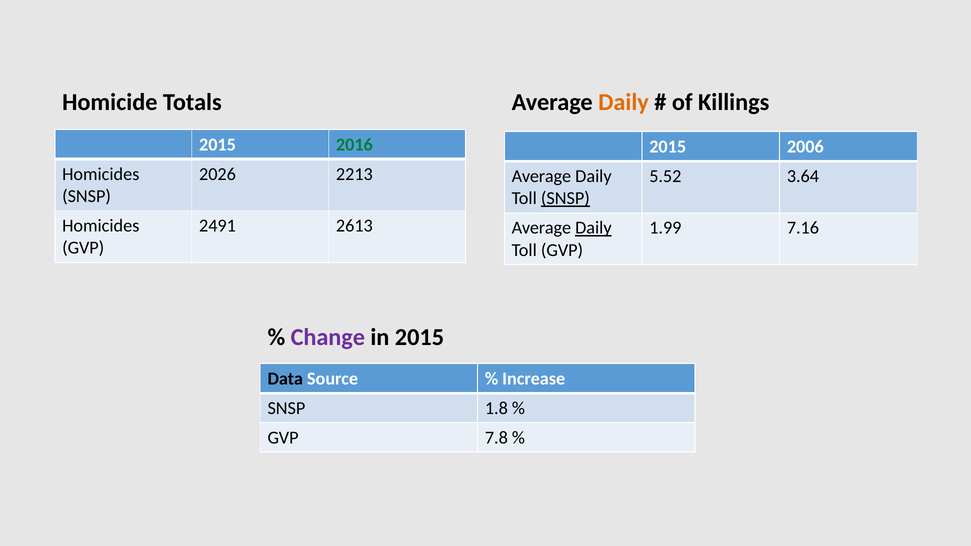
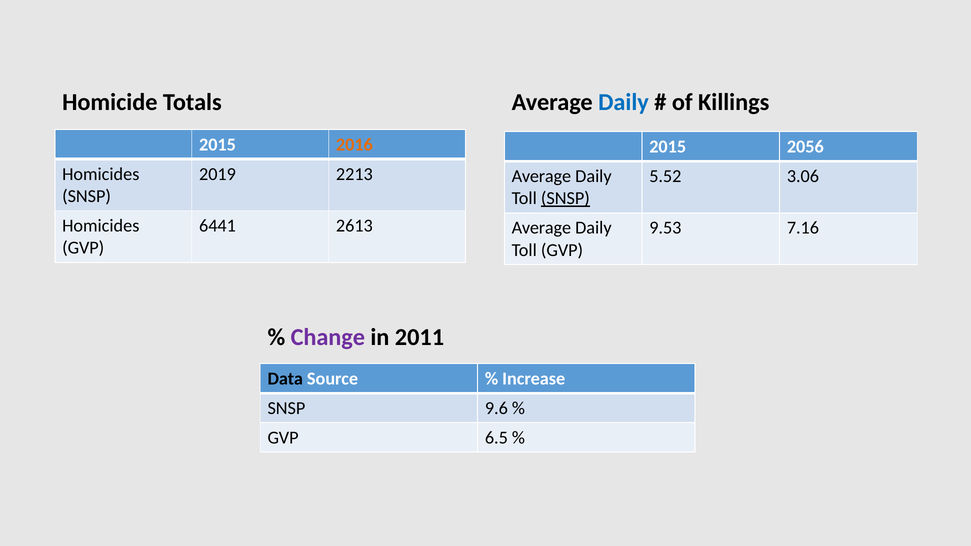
Daily at (624, 102) colour: orange -> blue
2016 colour: green -> orange
2006: 2006 -> 2056
2026: 2026 -> 2019
3.64: 3.64 -> 3.06
2491: 2491 -> 6441
Daily at (593, 228) underline: present -> none
1.99: 1.99 -> 9.53
in 2015: 2015 -> 2011
1.8: 1.8 -> 9.6
7.8: 7.8 -> 6.5
